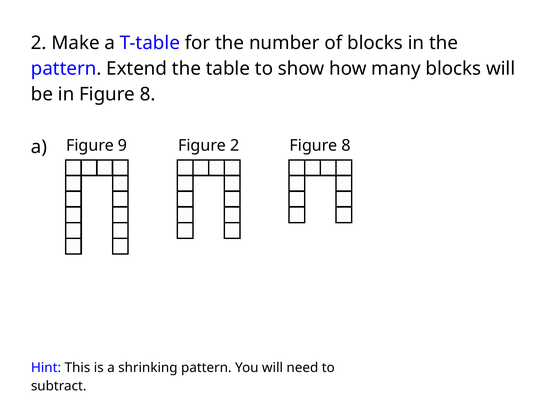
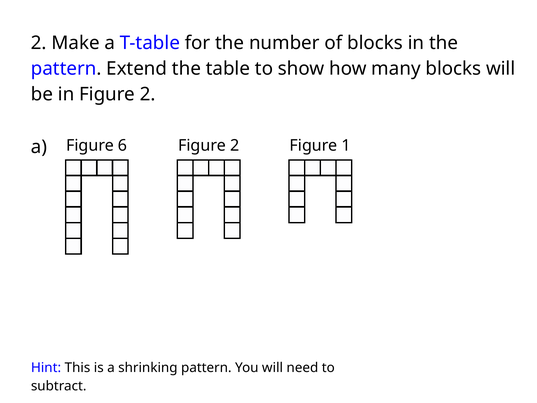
in Figure 8: 8 -> 2
9: 9 -> 6
8 at (346, 145): 8 -> 1
